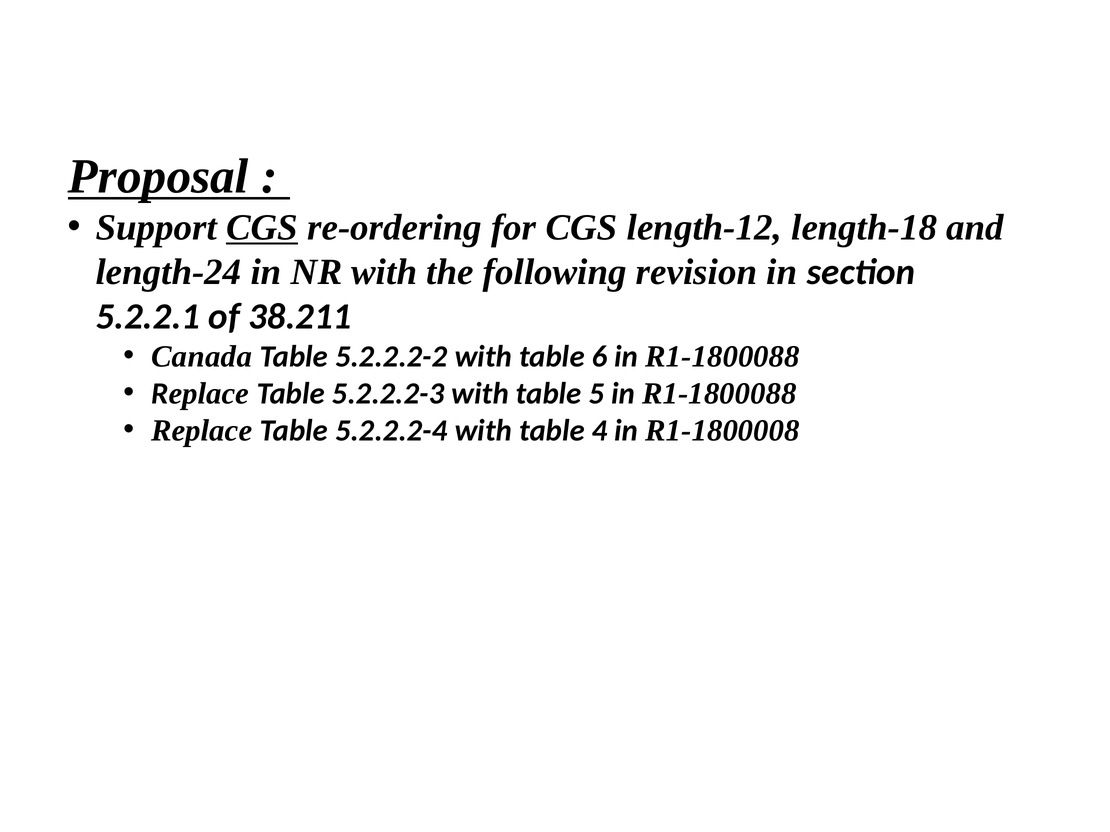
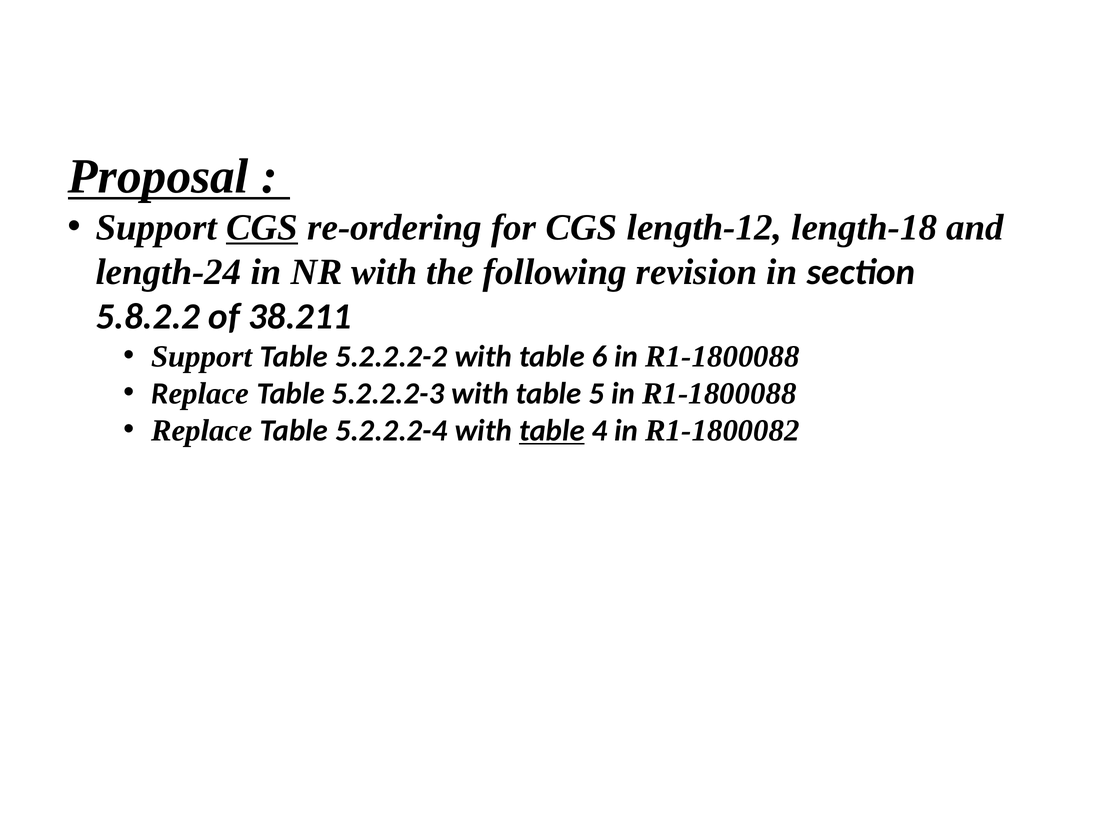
5.2.2.1: 5.2.2.1 -> 5.8.2.2
Canada at (202, 357): Canada -> Support
table at (552, 431) underline: none -> present
R1-1800008: R1-1800008 -> R1-1800082
